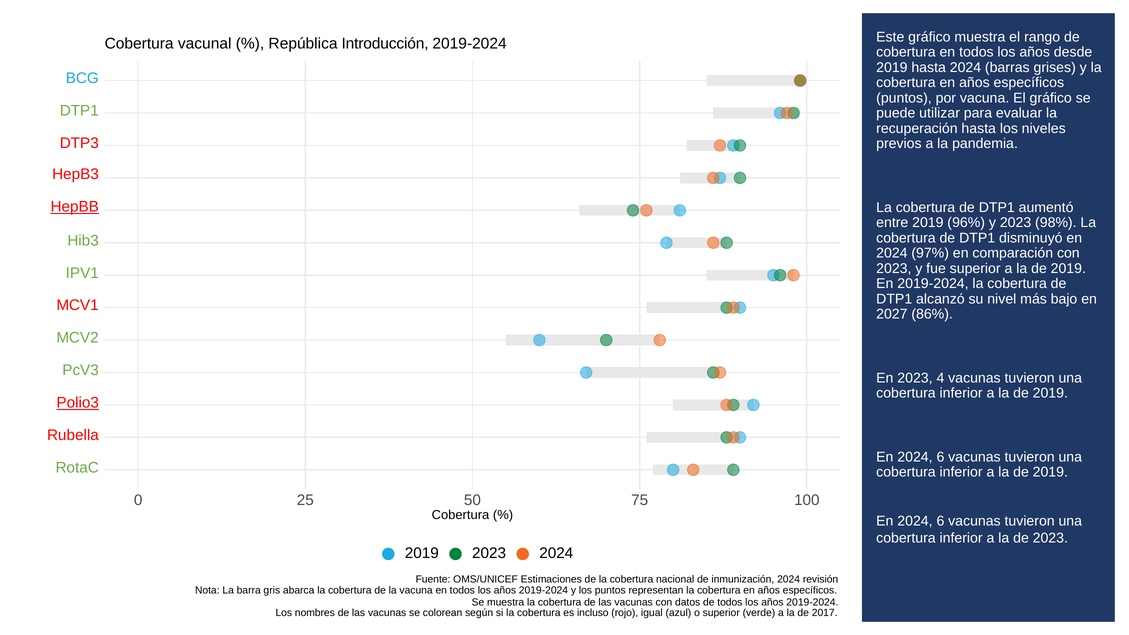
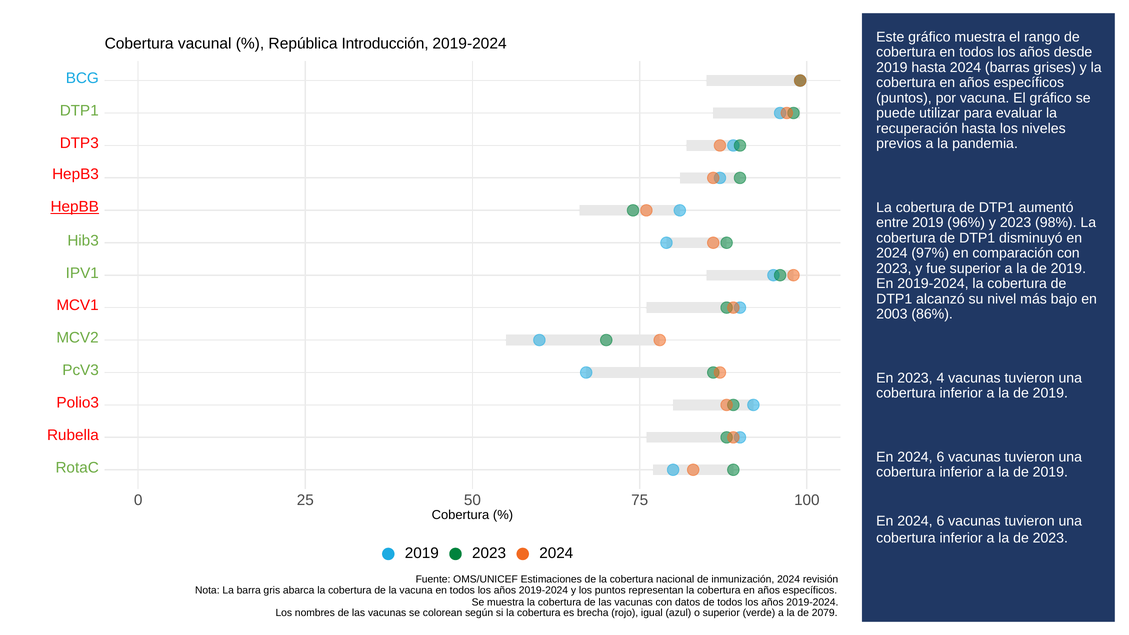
2027: 2027 -> 2003
Polio3 underline: present -> none
incluso: incluso -> brecha
2017: 2017 -> 2079
